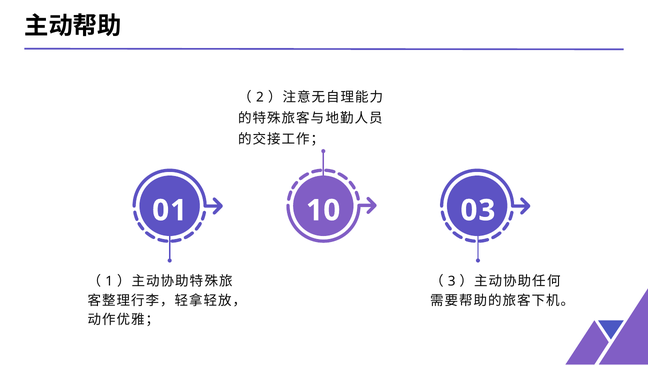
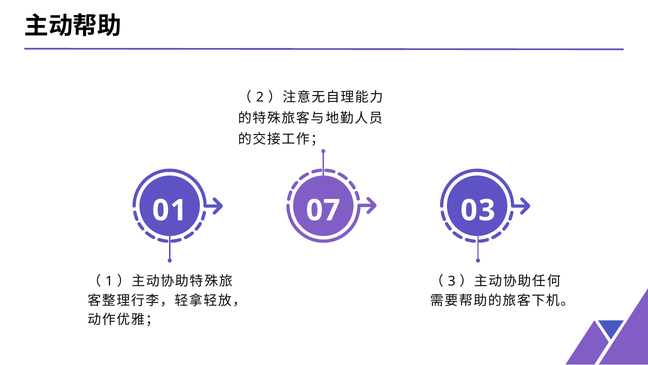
10: 10 -> 07
